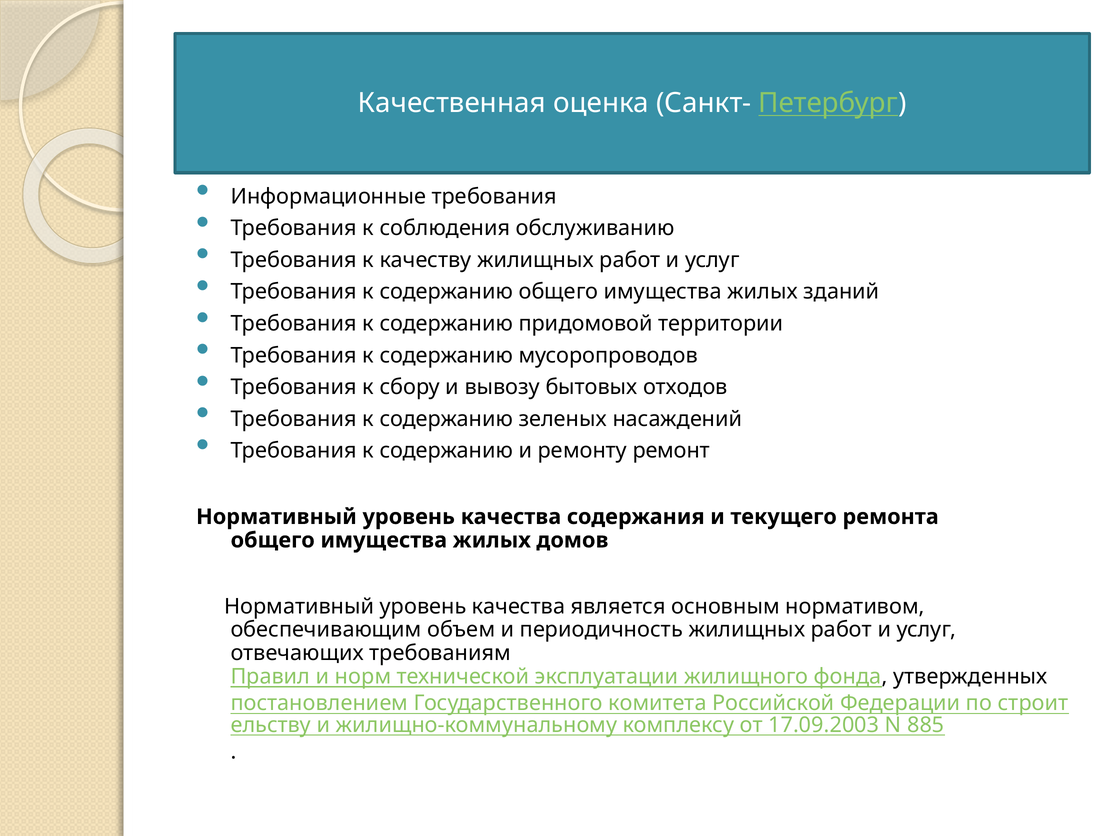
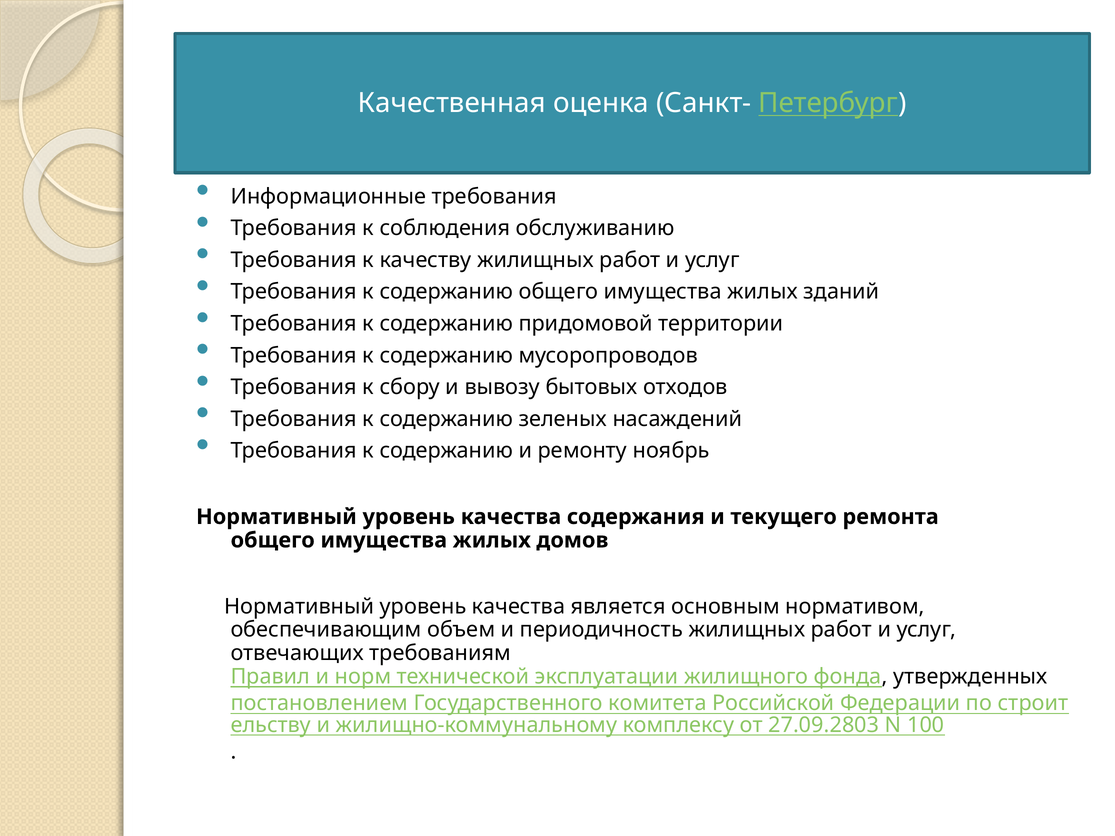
ремонт: ремонт -> ноябрь
17.09.2003: 17.09.2003 -> 27.09.2803
885: 885 -> 100
